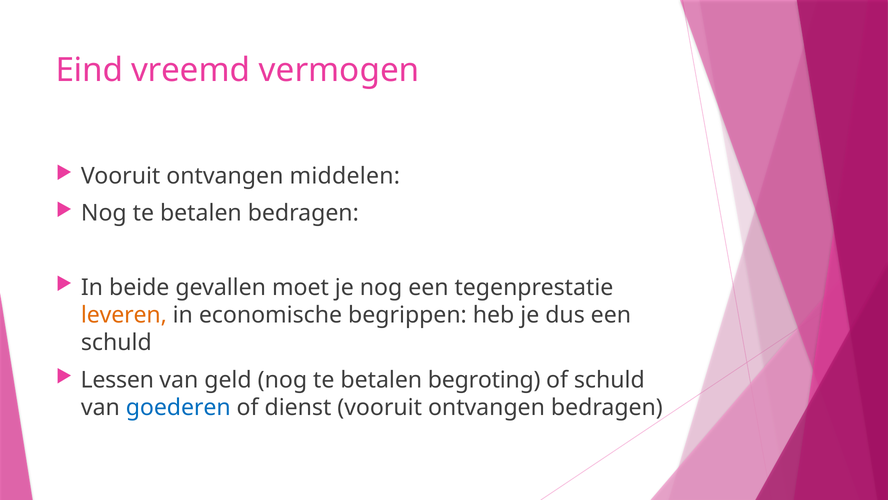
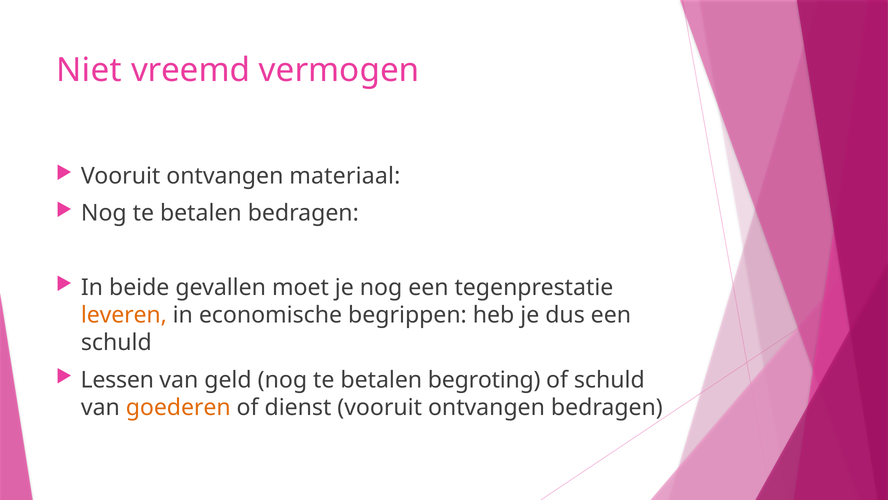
Eind: Eind -> Niet
middelen: middelen -> materiaal
goederen colour: blue -> orange
